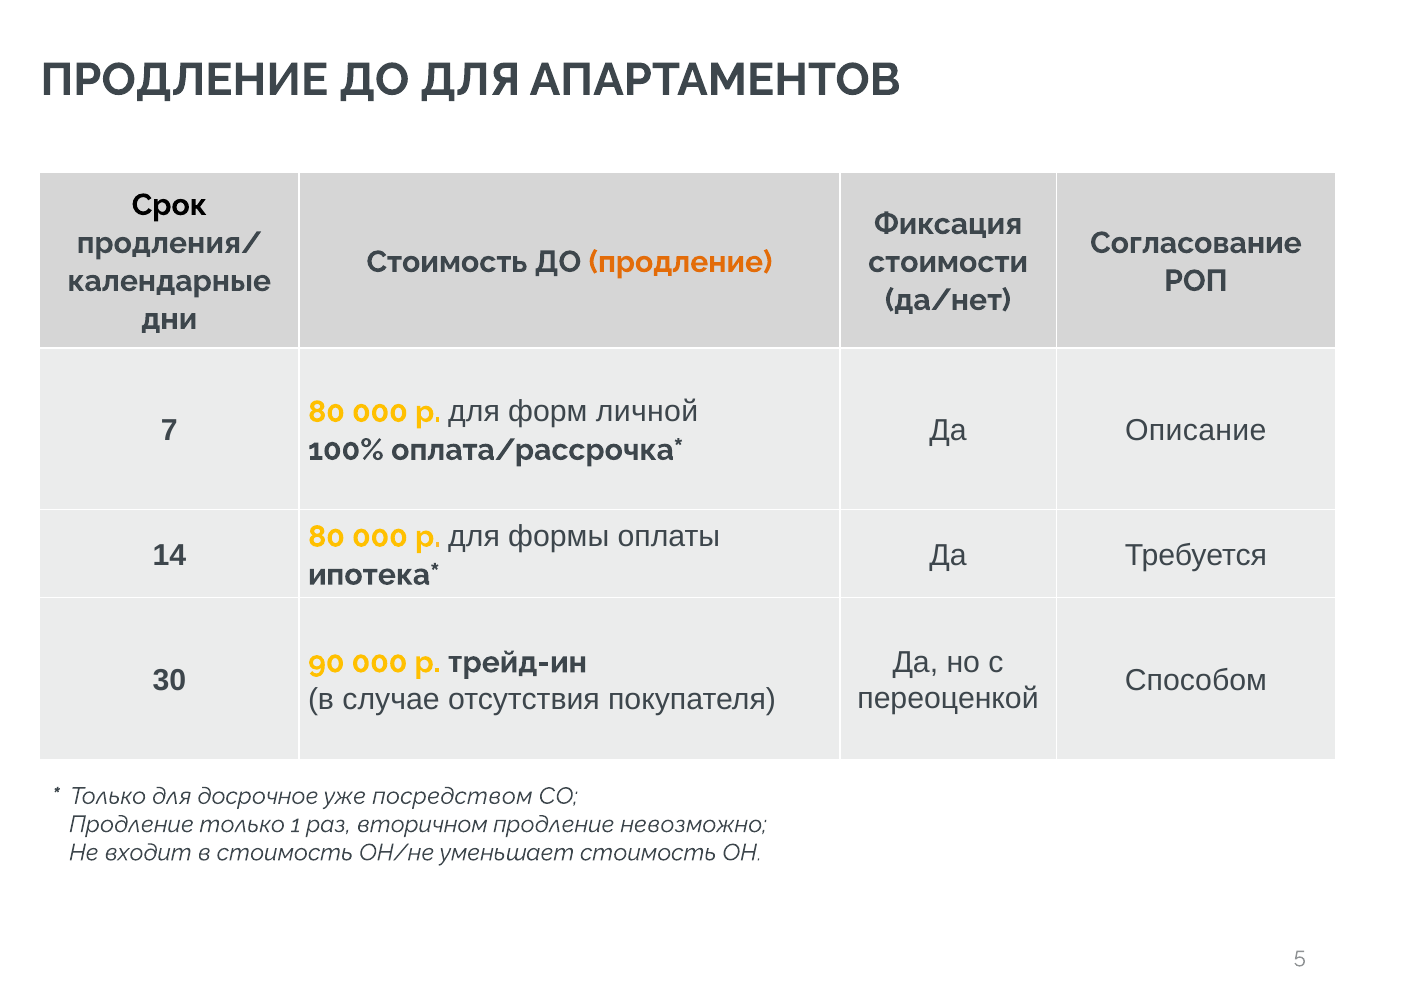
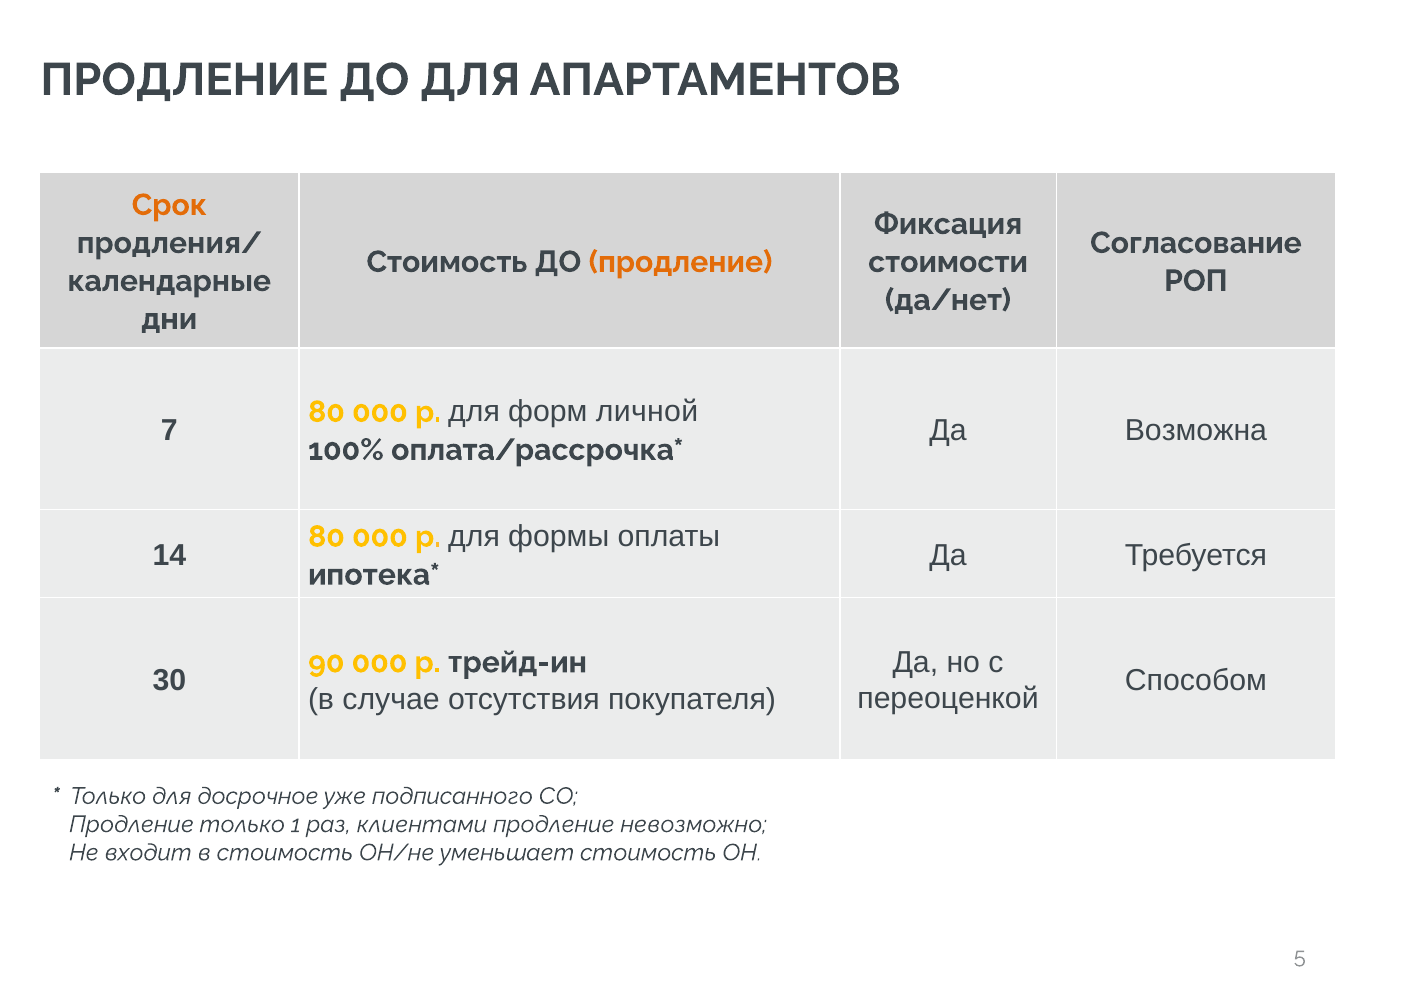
Срок colour: black -> orange
Описание: Описание -> Возможна
посредством: посредством -> подписанного
вторичном: вторичном -> клиентами
